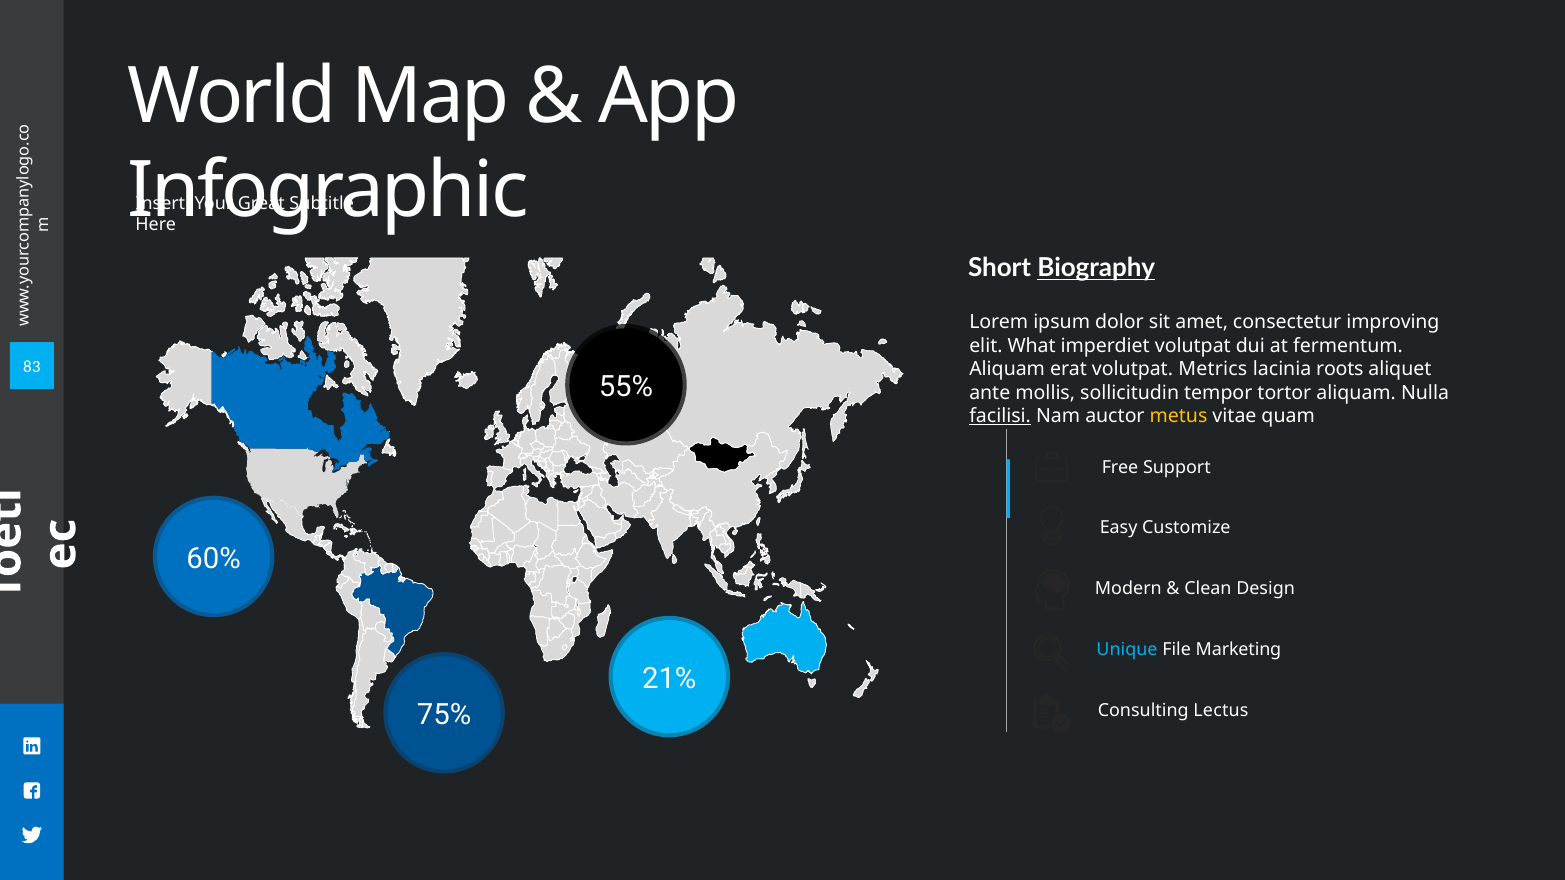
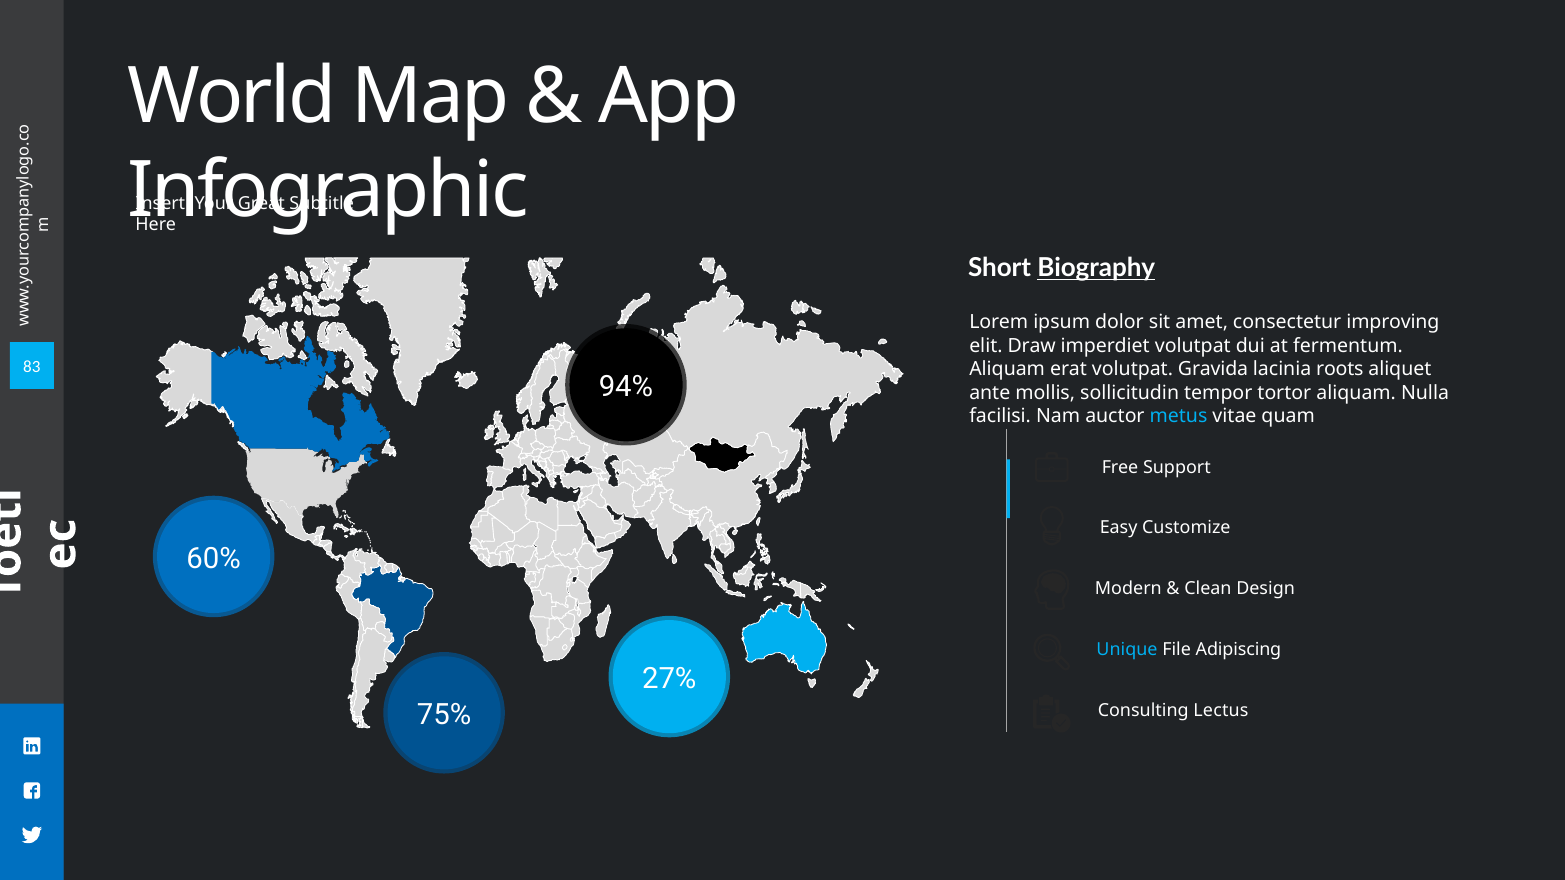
What: What -> Draw
Metrics: Metrics -> Gravida
55%: 55% -> 94%
facilisi underline: present -> none
metus colour: yellow -> light blue
Marketing: Marketing -> Adipiscing
21%: 21% -> 27%
